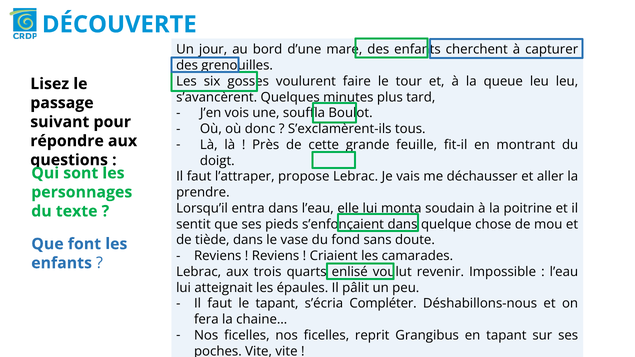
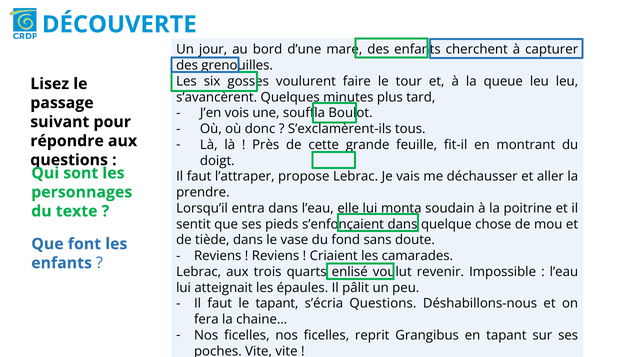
s’écria Compléter: Compléter -> Questions
